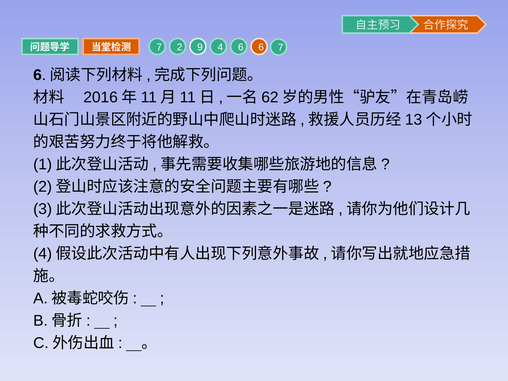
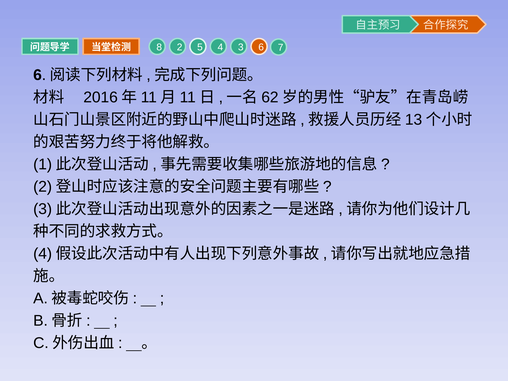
7 at (159, 47): 7 -> 8
9: 9 -> 5
4 6: 6 -> 3
